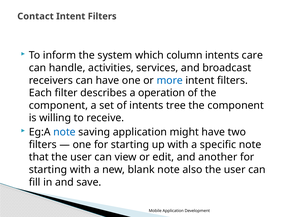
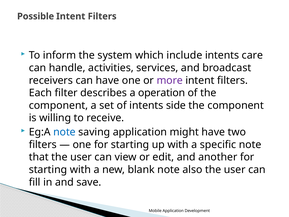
Contact: Contact -> Possible
column: column -> include
more colour: blue -> purple
tree: tree -> side
